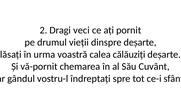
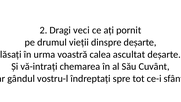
călăuziți: călăuziți -> ascultat
vă-pornit: vă-pornit -> vă-intrați
